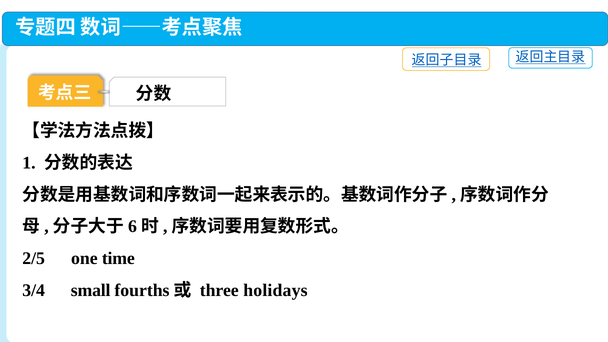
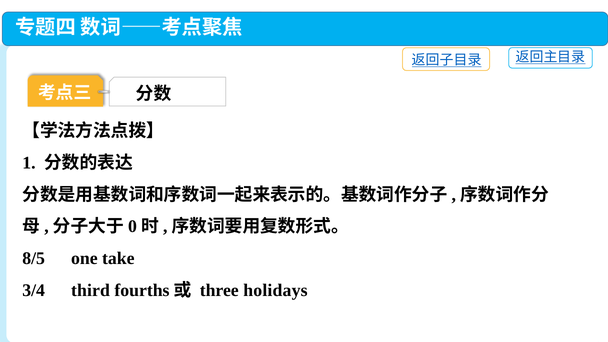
6: 6 -> 0
2/5: 2/5 -> 8/5
time: time -> take
small: small -> third
